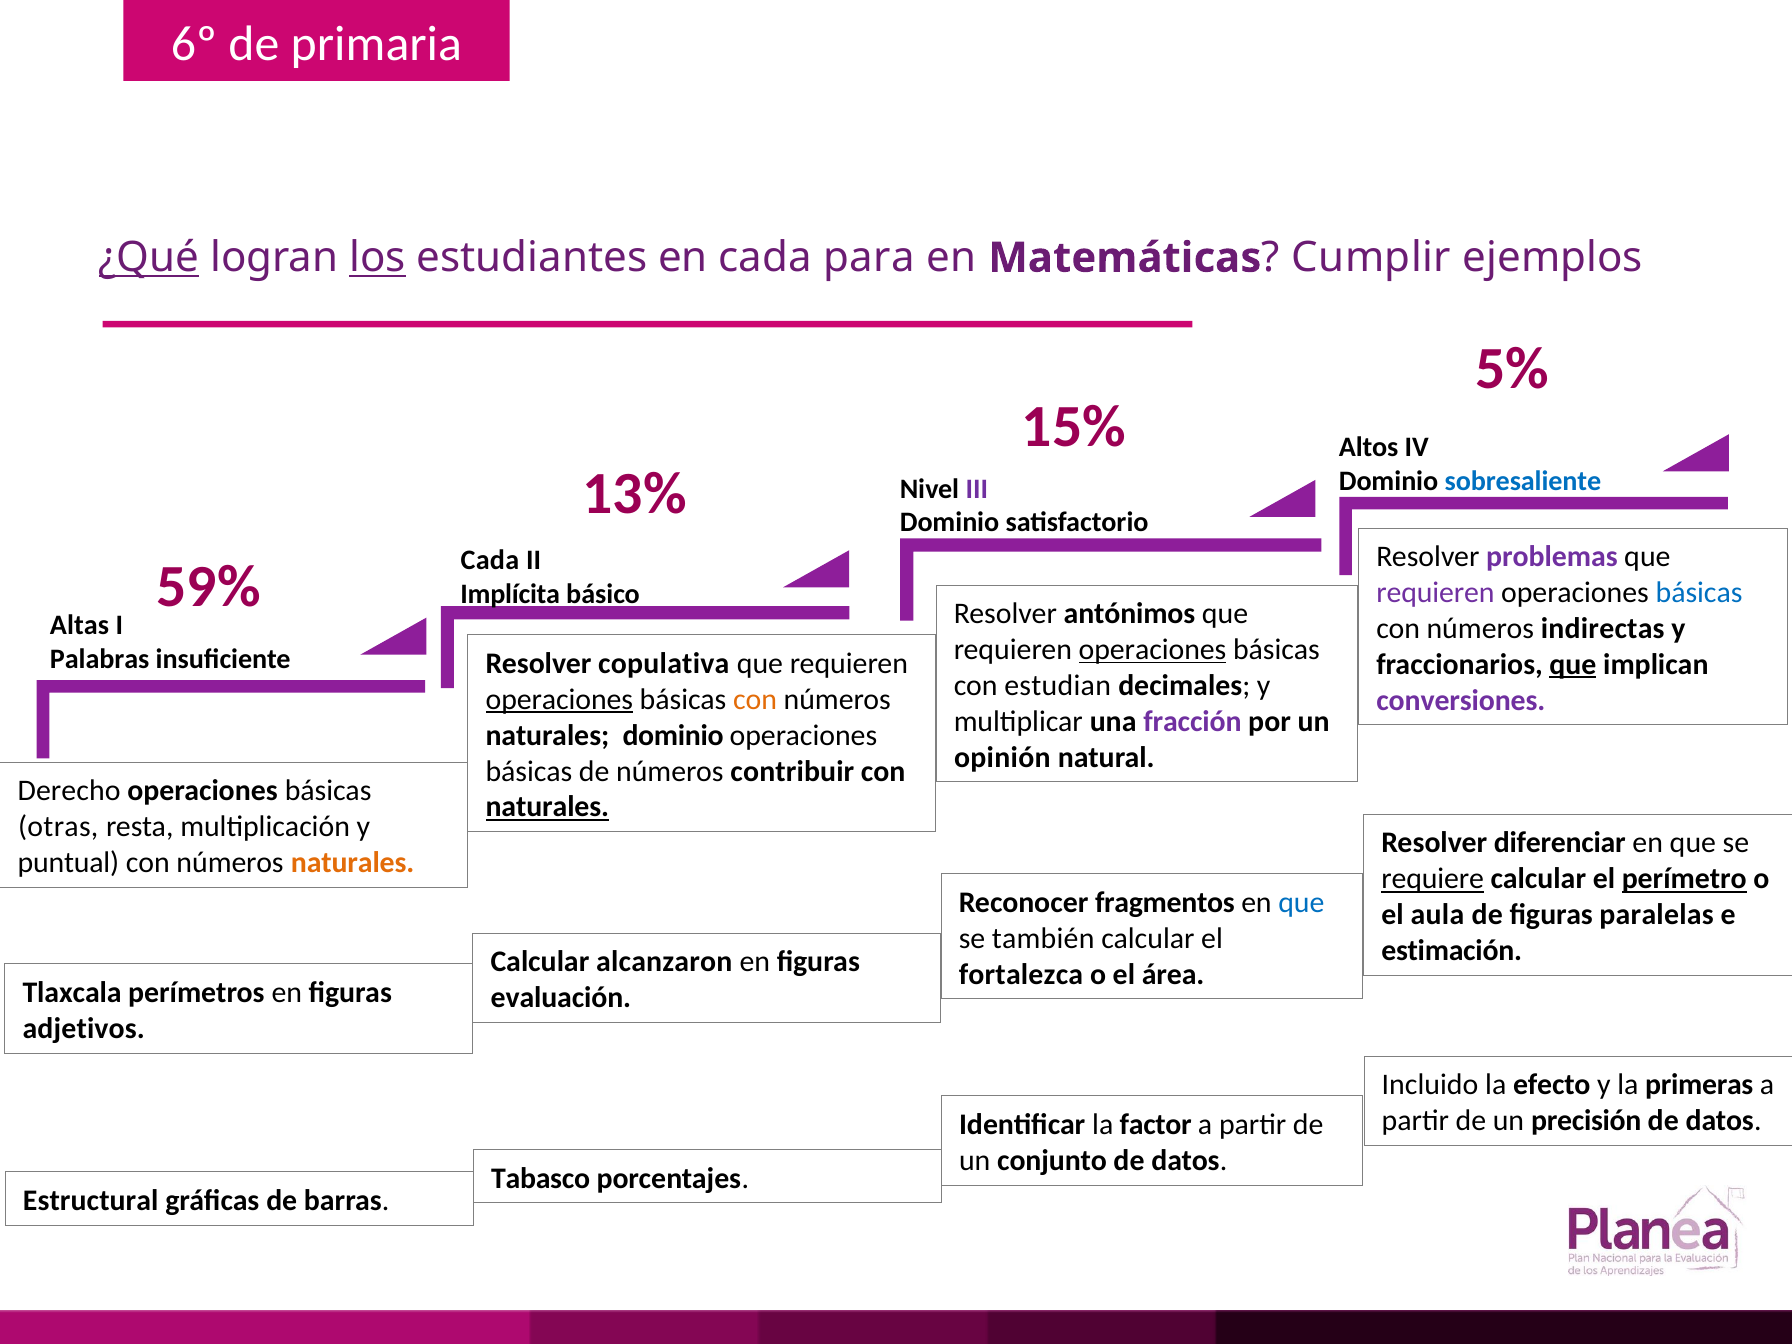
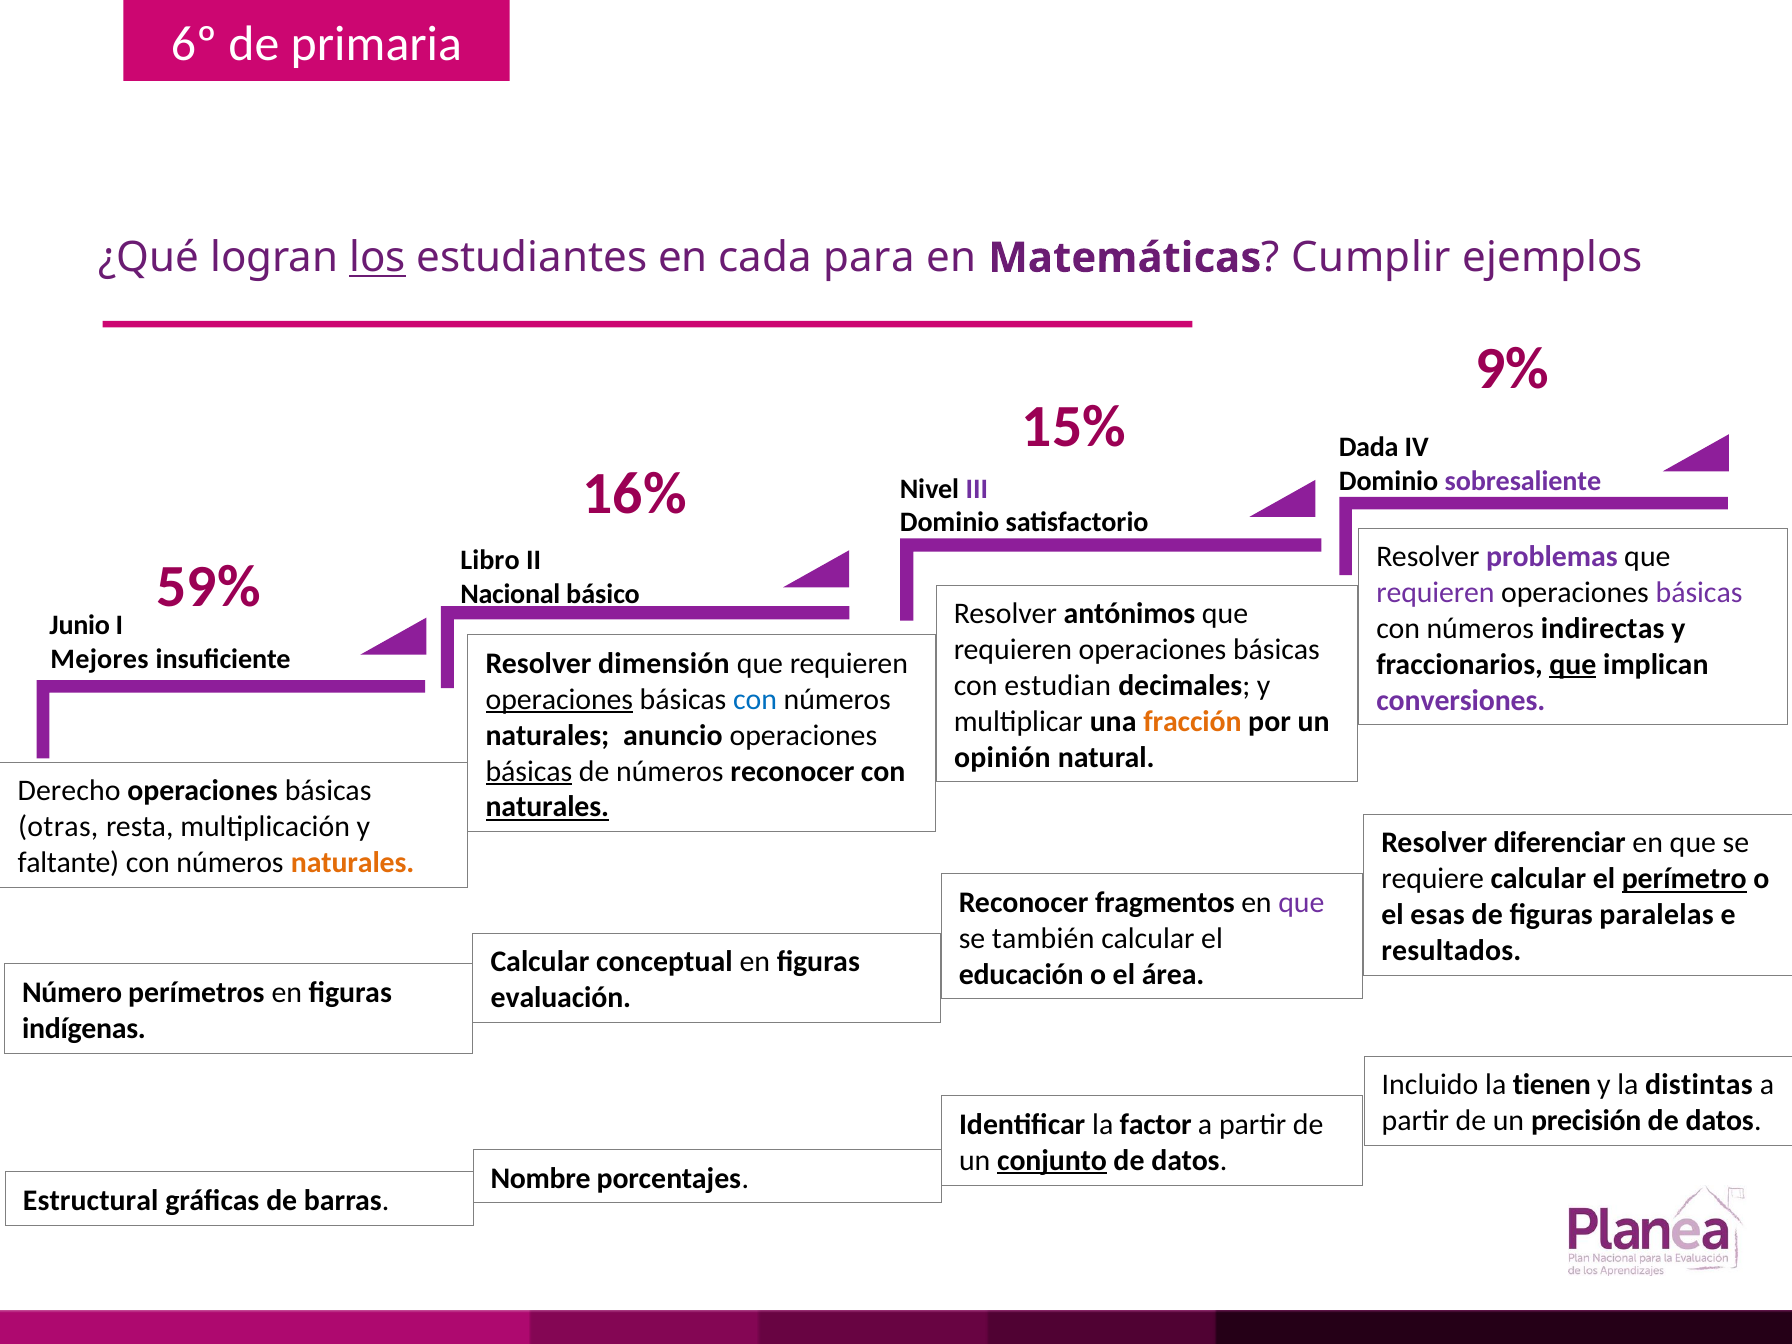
¿Qué underline: present -> none
5%: 5% -> 9%
Altos: Altos -> Dada
sobresaliente colour: blue -> purple
13%: 13% -> 16%
Cada at (490, 560): Cada -> Libro
básicas at (1699, 593) colour: blue -> purple
Implícita: Implícita -> Nacional
Altas: Altas -> Junio
operaciones at (1153, 650) underline: present -> none
Palabras: Palabras -> Mejores
copulativa: copulativa -> dimensión
con at (755, 699) colour: orange -> blue
fracción colour: purple -> orange
naturales dominio: dominio -> anuncio
básicas at (529, 771) underline: none -> present
números contribuir: contribuir -> reconocer
puntual: puntual -> faltante
requiere underline: present -> none
que at (1301, 903) colour: blue -> purple
aula: aula -> esas
estimación: estimación -> resultados
alcanzaron: alcanzaron -> conceptual
fortalezca: fortalezca -> educación
Tlaxcala: Tlaxcala -> Número
adjetivos: adjetivos -> indígenas
efecto: efecto -> tienen
primeras: primeras -> distintas
conjunto underline: none -> present
Tabasco: Tabasco -> Nombre
